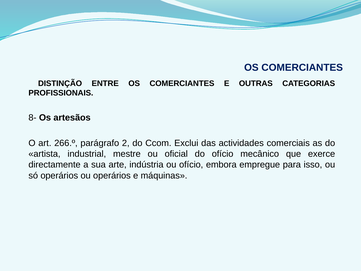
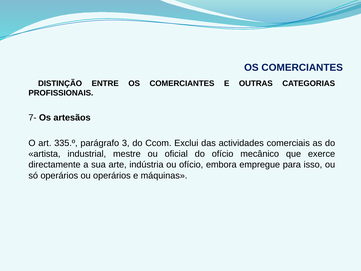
8-: 8- -> 7-
266.º: 266.º -> 335.º
2: 2 -> 3
